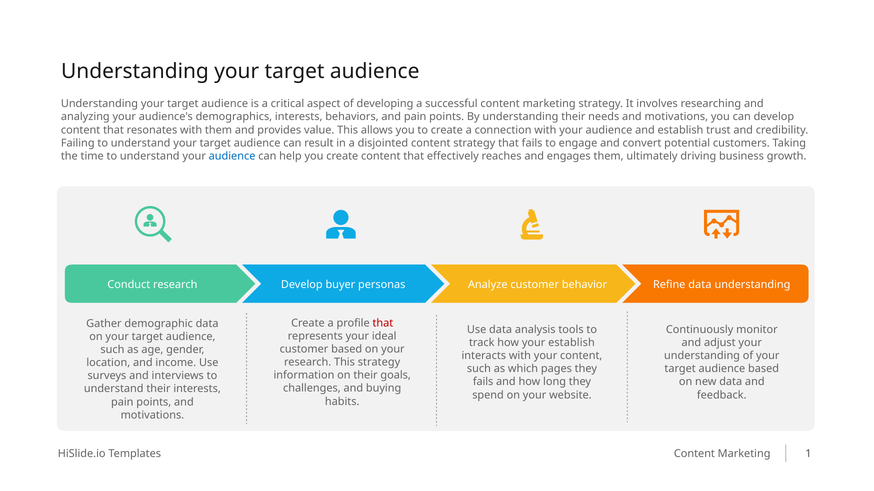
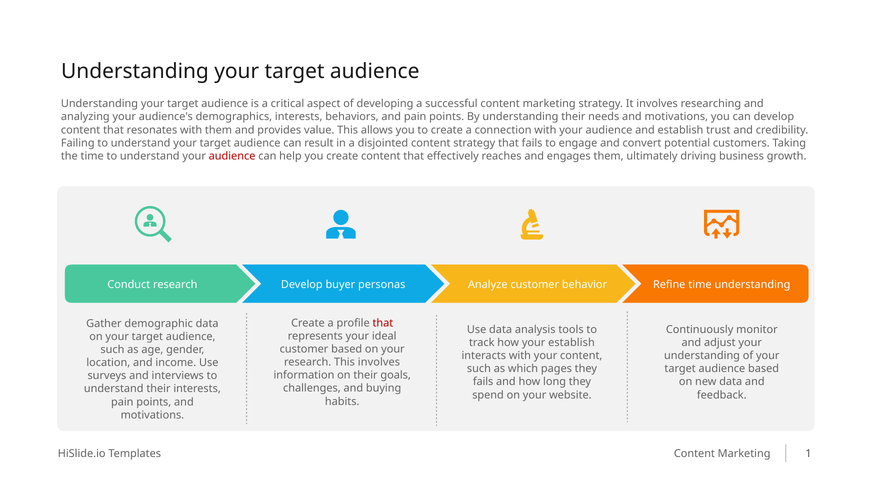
audience at (232, 156) colour: blue -> red
Refine data: data -> time
This strategy: strategy -> involves
